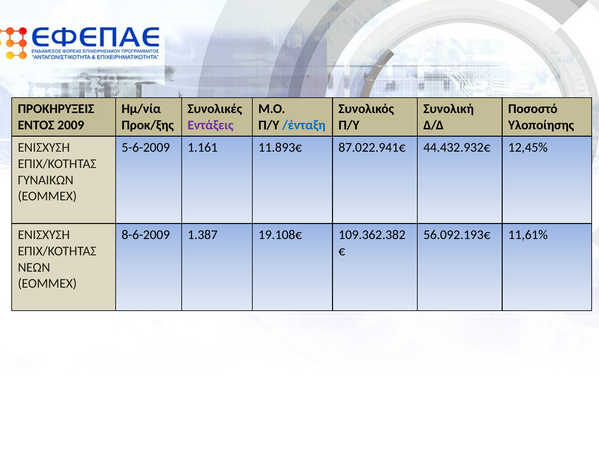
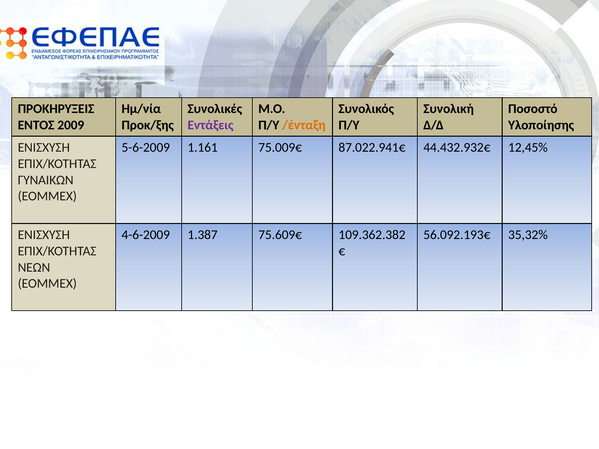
/ένταξη colour: blue -> orange
11.893€: 11.893€ -> 75.009€
8-6-2009: 8-6-2009 -> 4-6-2009
19.108€: 19.108€ -> 75.609€
11,61%: 11,61% -> 35,32%
